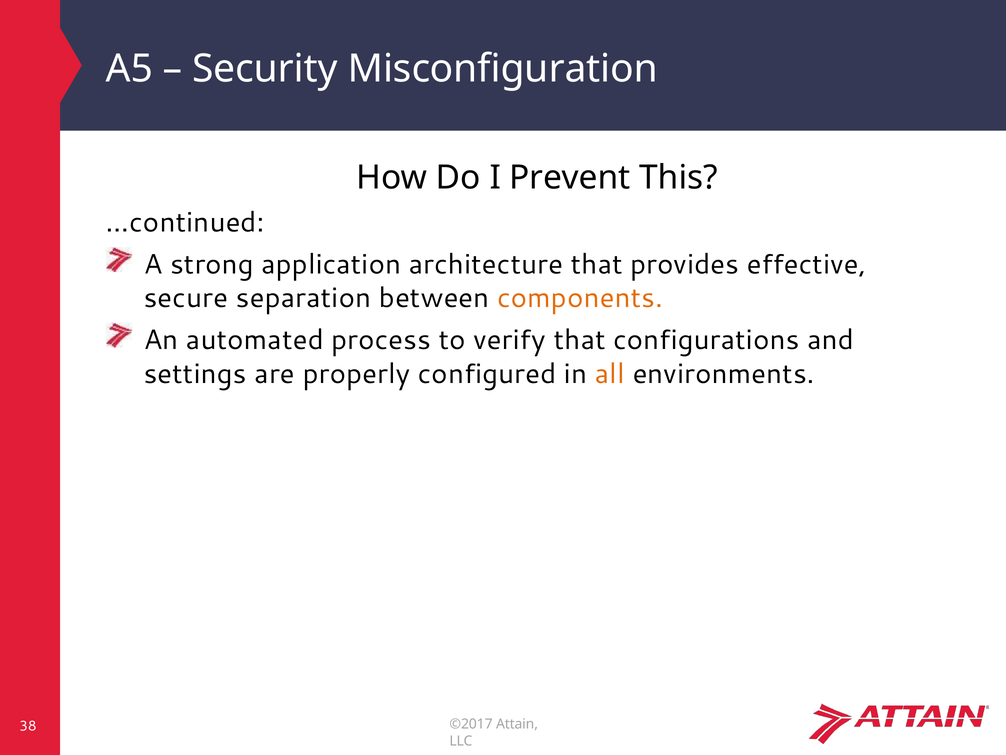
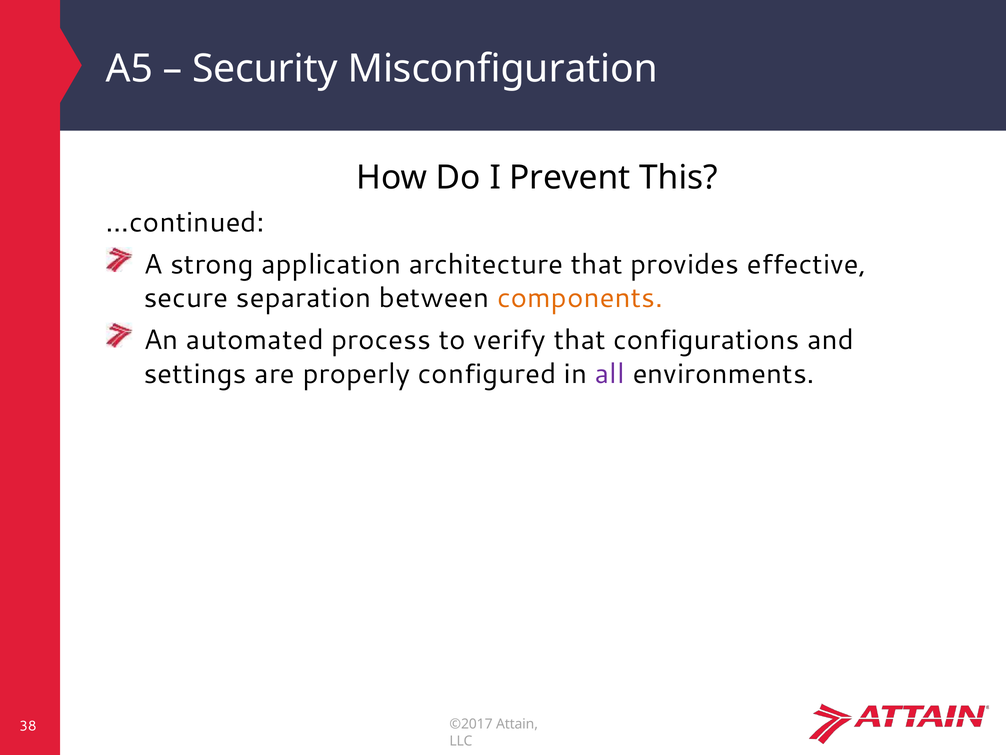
all colour: orange -> purple
